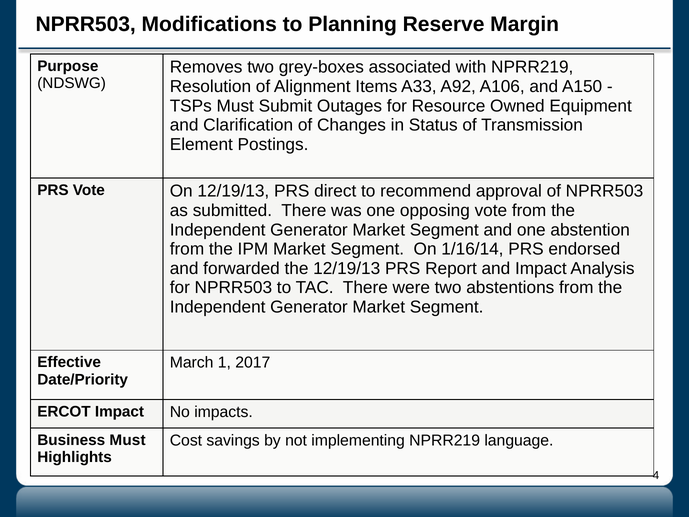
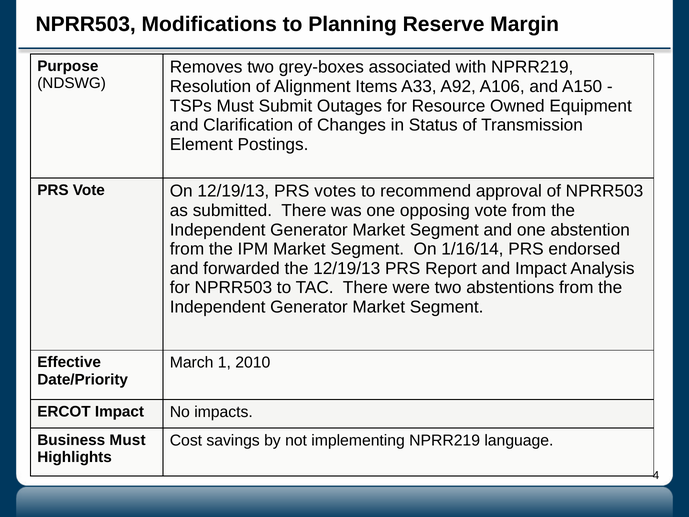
direct: direct -> votes
2017: 2017 -> 2010
